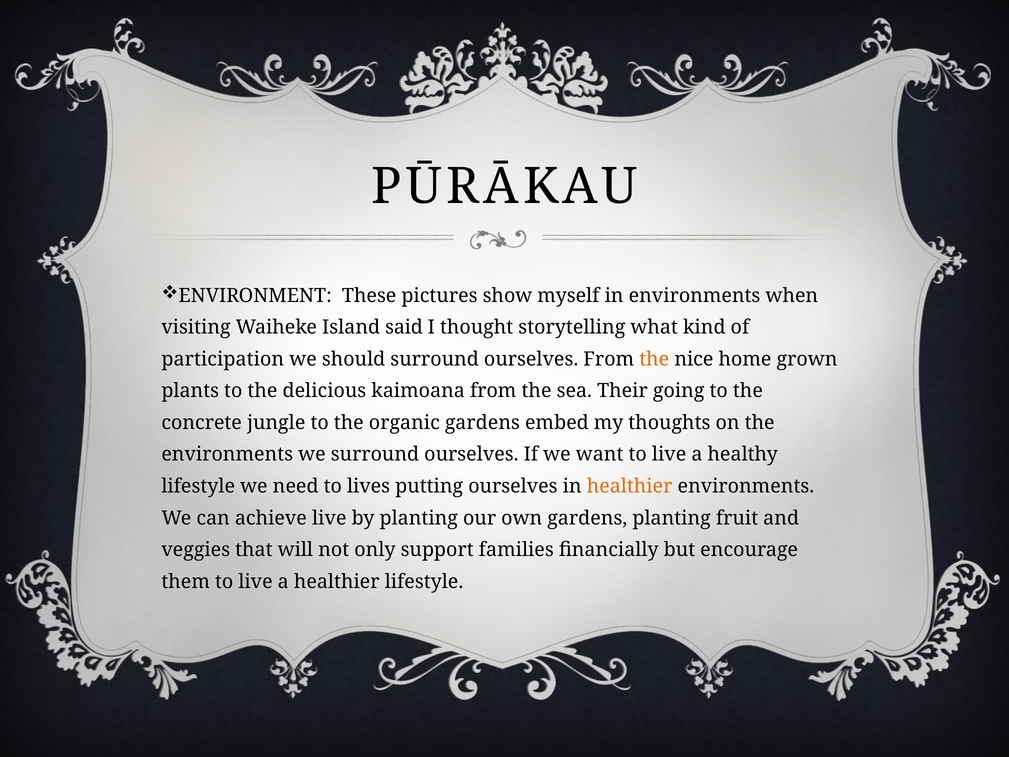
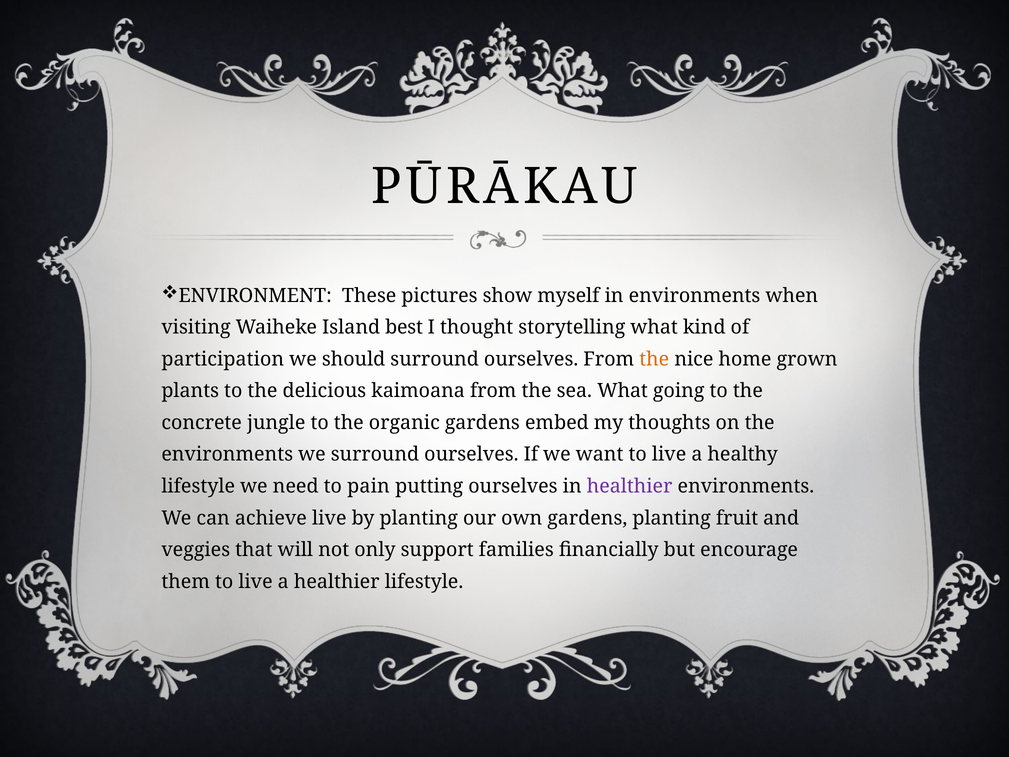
said: said -> best
sea Their: Their -> What
lives: lives -> pain
healthier at (630, 486) colour: orange -> purple
